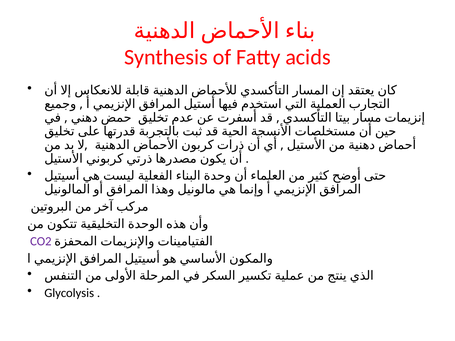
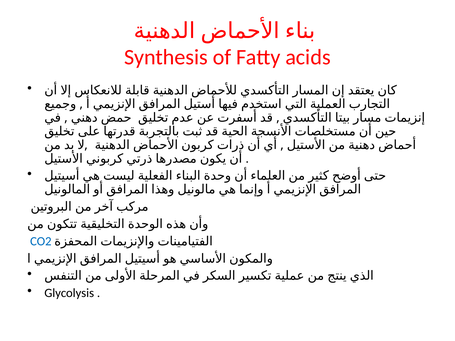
CO2 colour: purple -> blue
